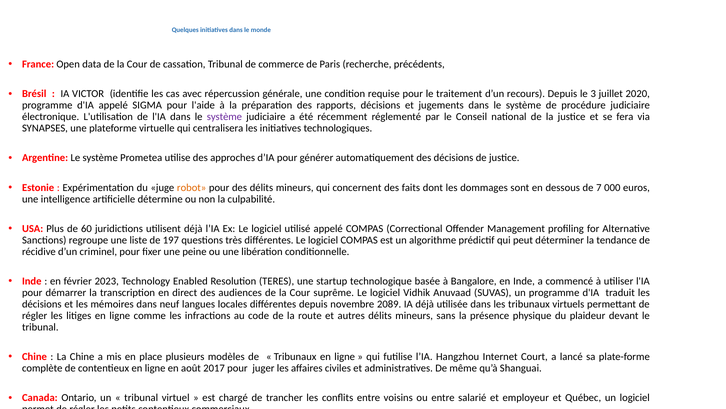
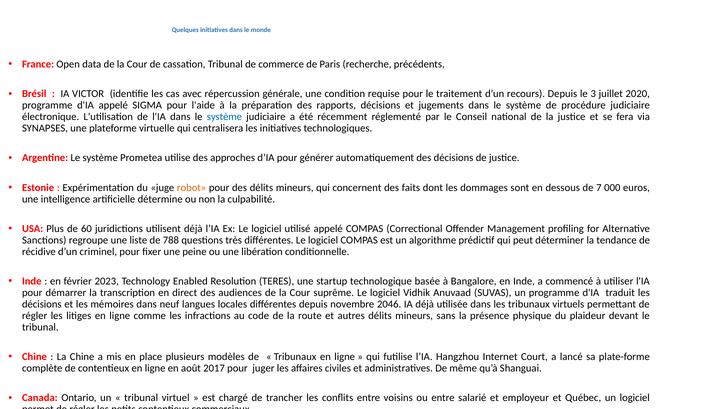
système at (224, 117) colour: purple -> blue
197: 197 -> 788
2089: 2089 -> 2046
